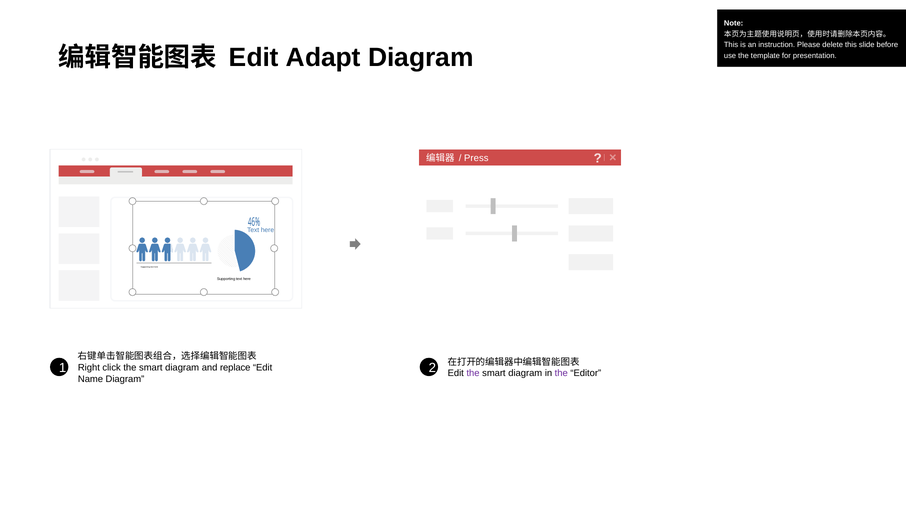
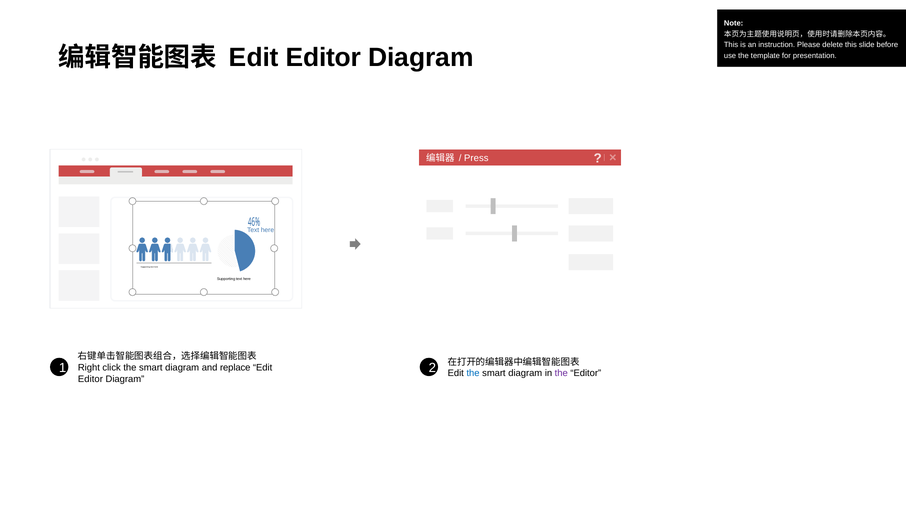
Adapt at (323, 58): Adapt -> Editor
the at (473, 374) colour: purple -> blue
Name at (91, 379): Name -> Editor
